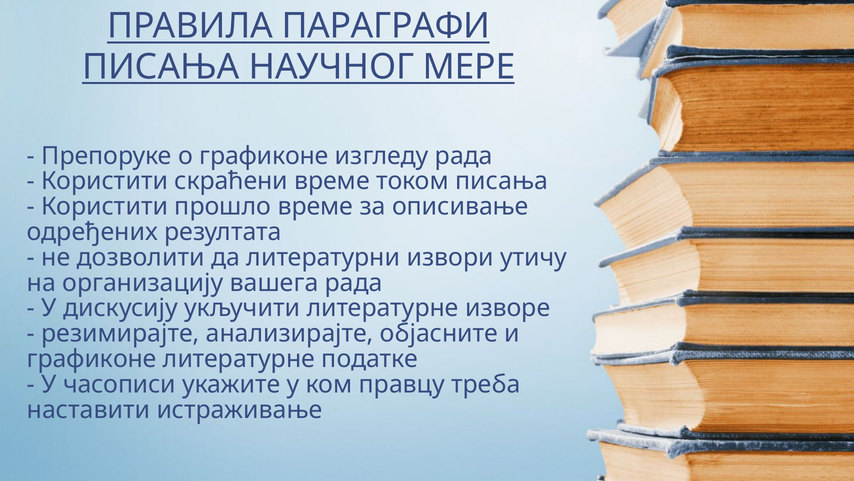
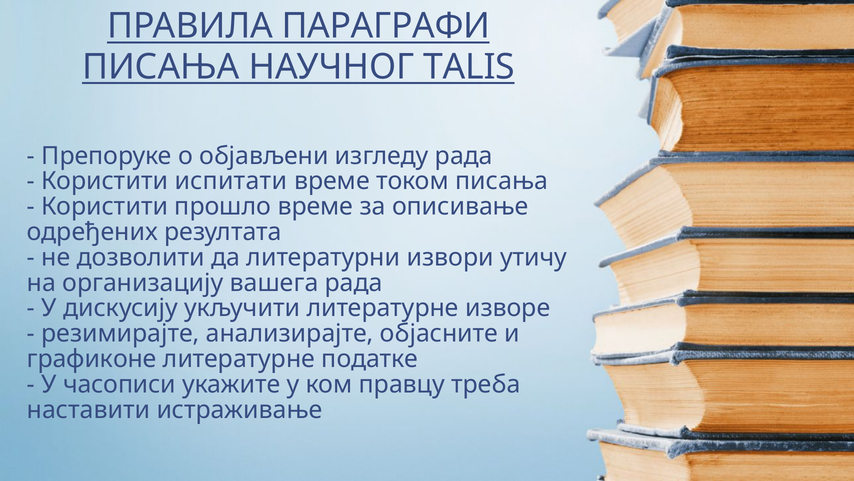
МЕРЕ: МЕРЕ -> TALIS
о графиконе: графиконе -> објављени
скраћени: скраћени -> испитати
